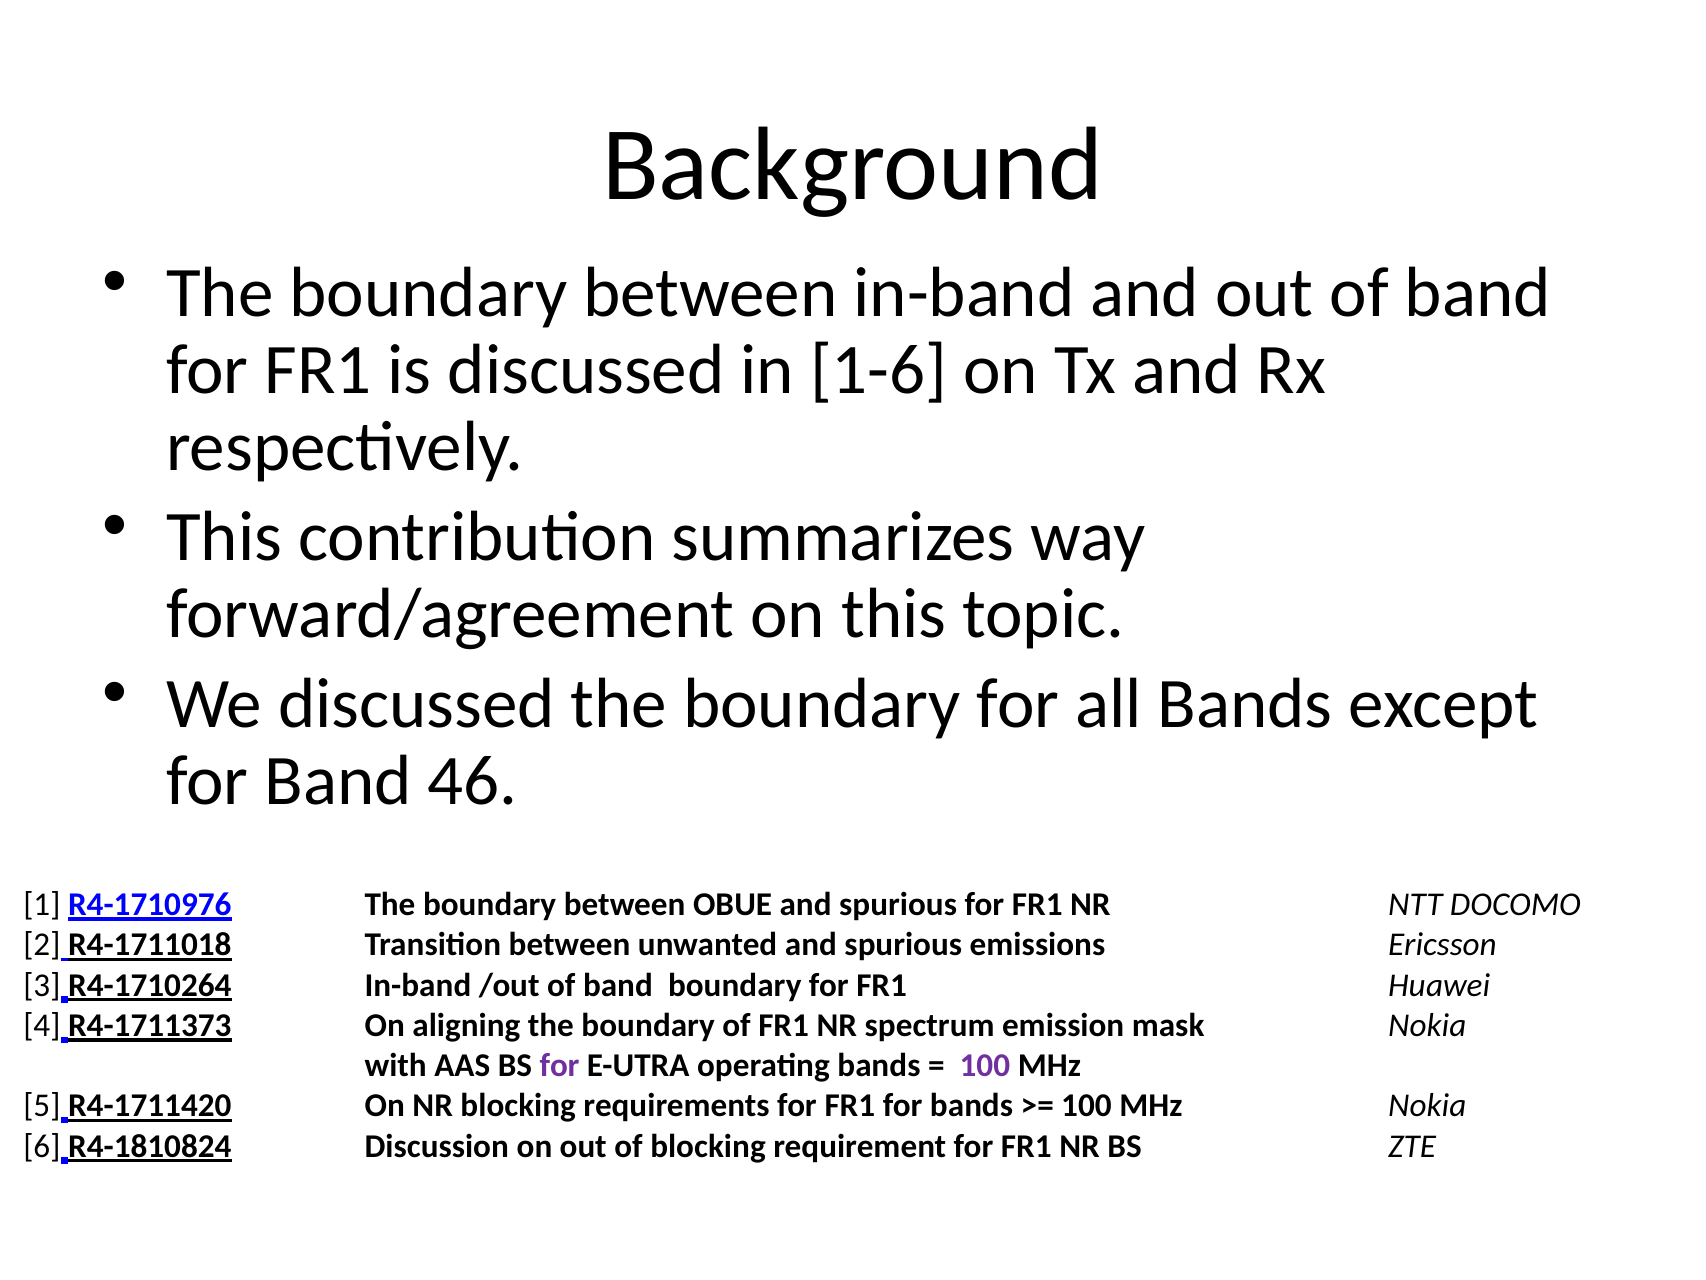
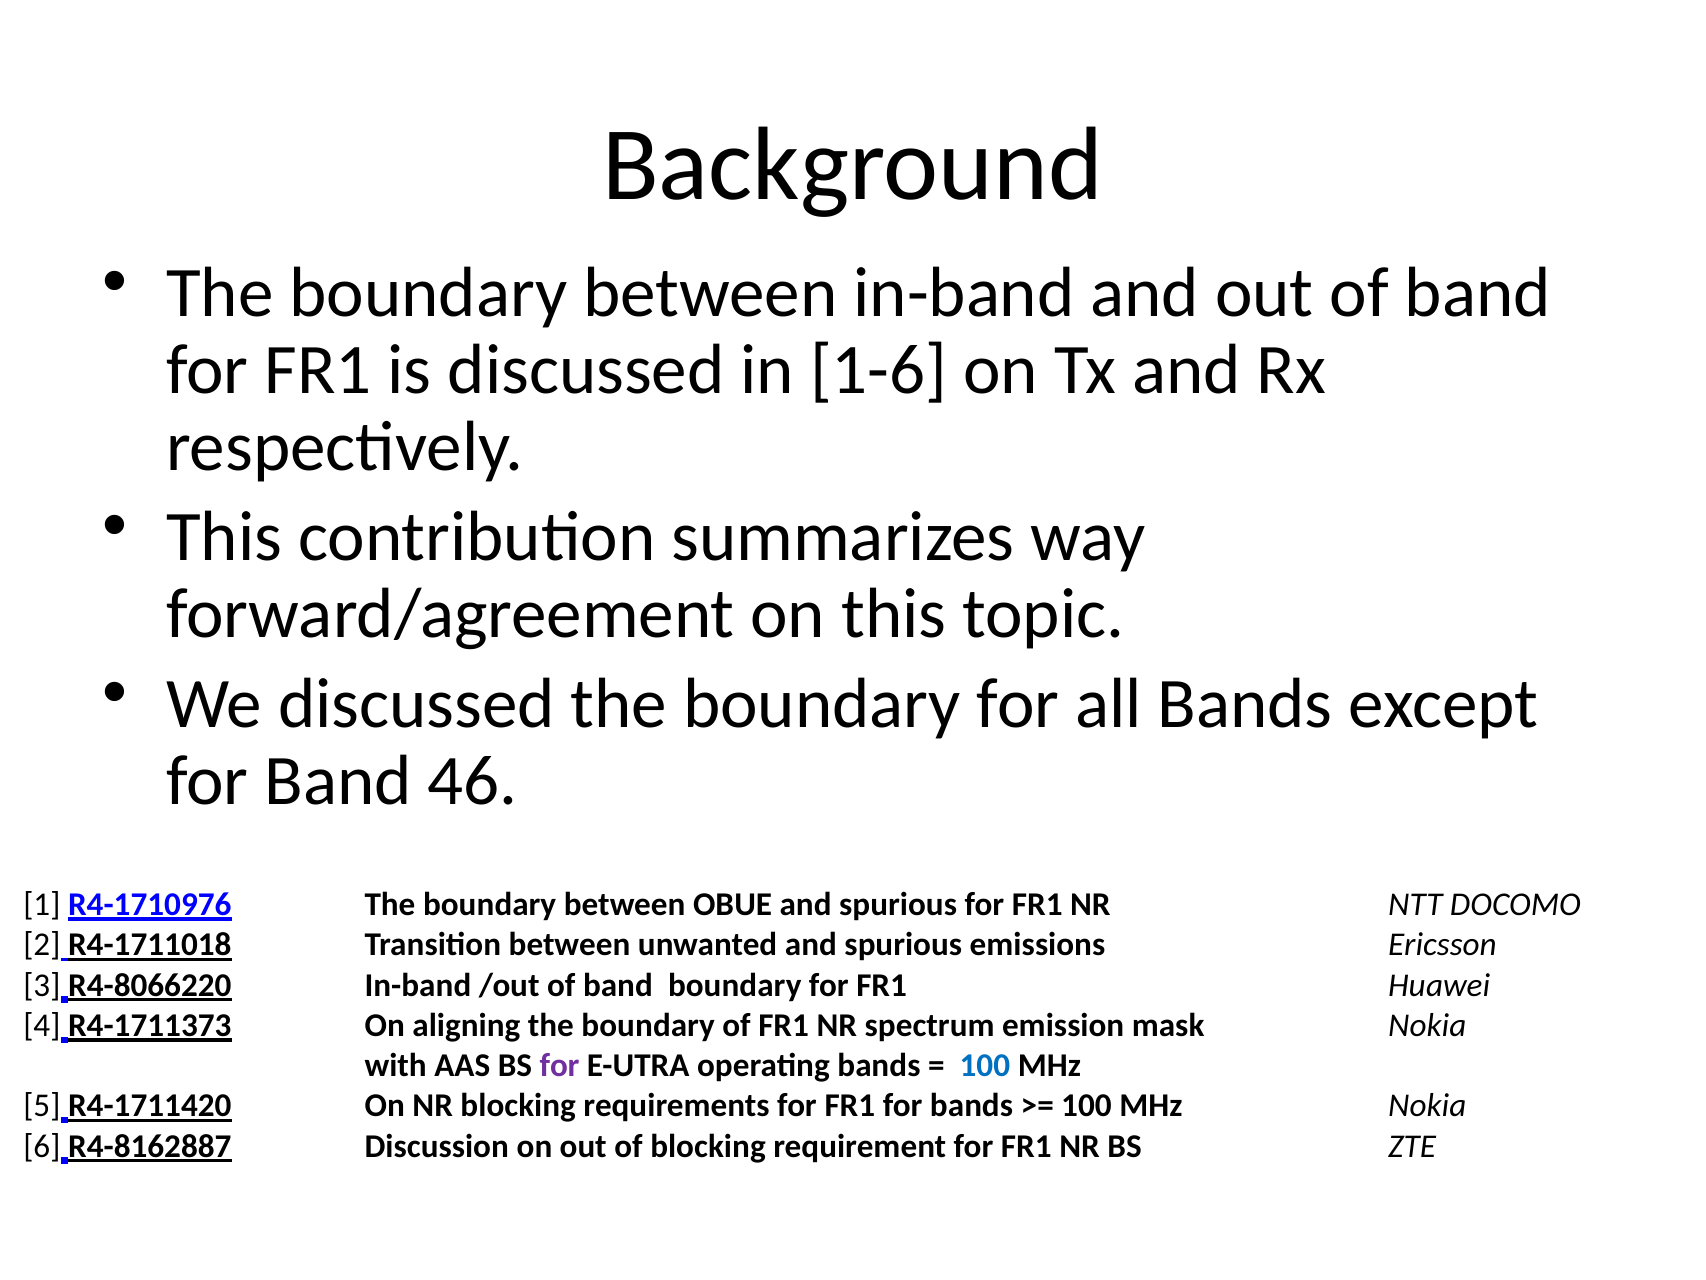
R4-1710264: R4-1710264 -> R4-8066220
100 at (985, 1066) colour: purple -> blue
R4-1810824: R4-1810824 -> R4-8162887
